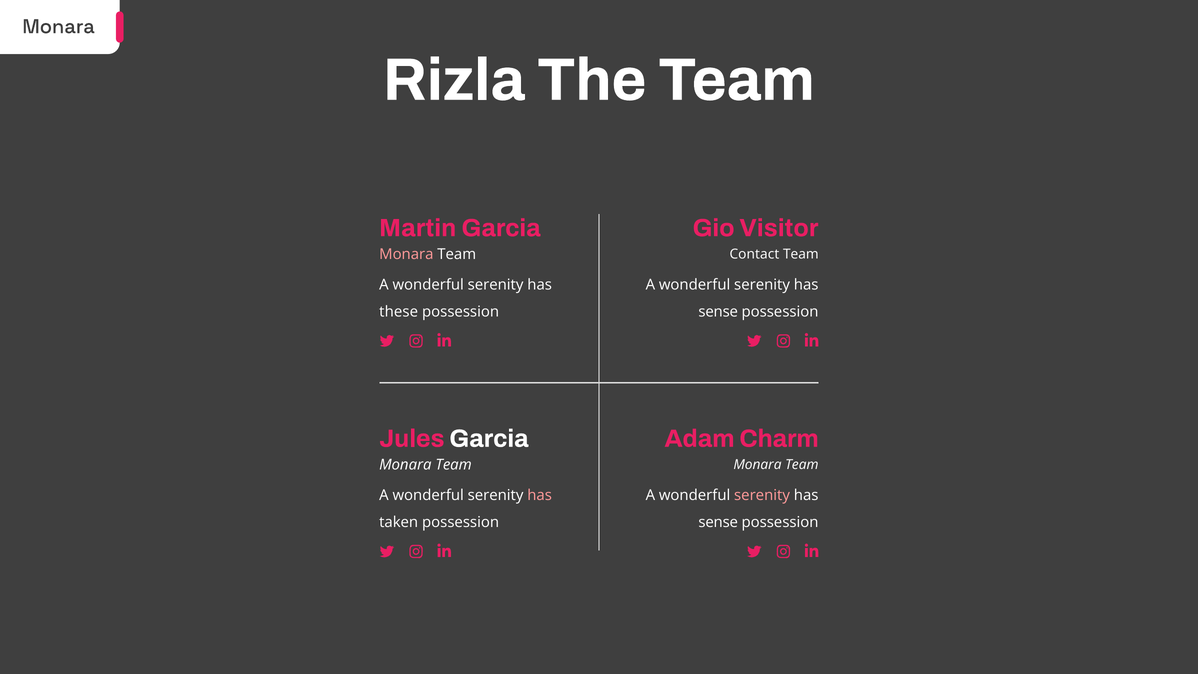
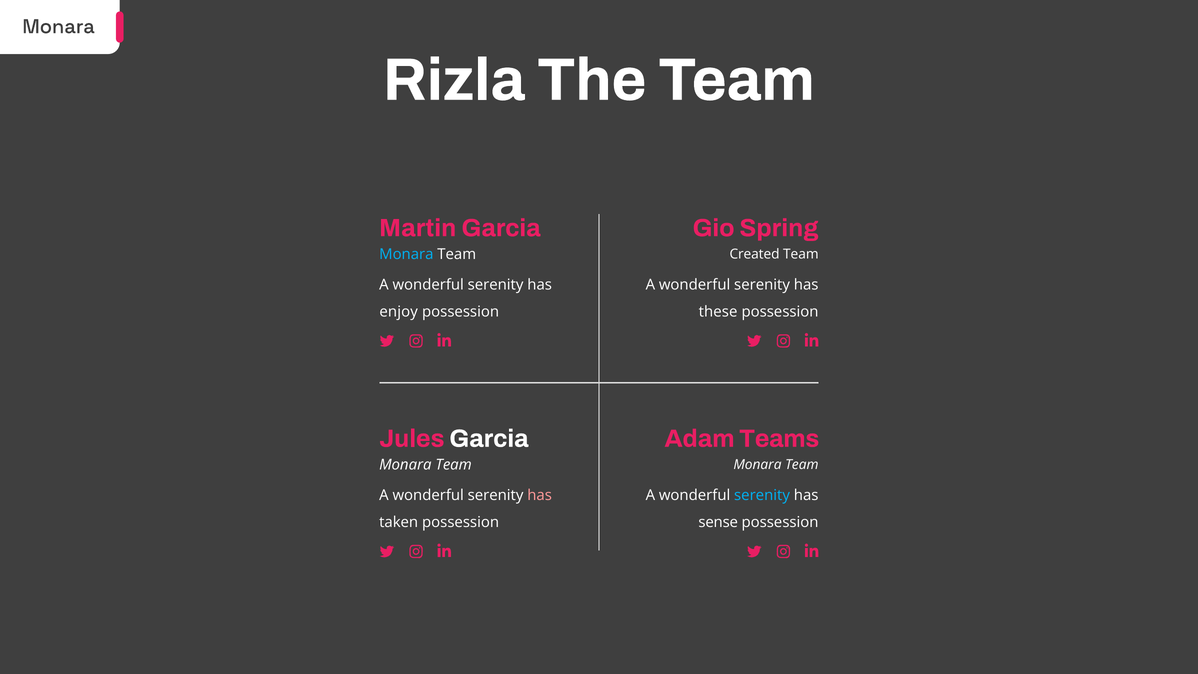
Visitor: Visitor -> Spring
Monara at (406, 254) colour: pink -> light blue
Contact: Contact -> Created
these: these -> enjoy
sense at (718, 312): sense -> these
Charm: Charm -> Teams
serenity at (762, 495) colour: pink -> light blue
